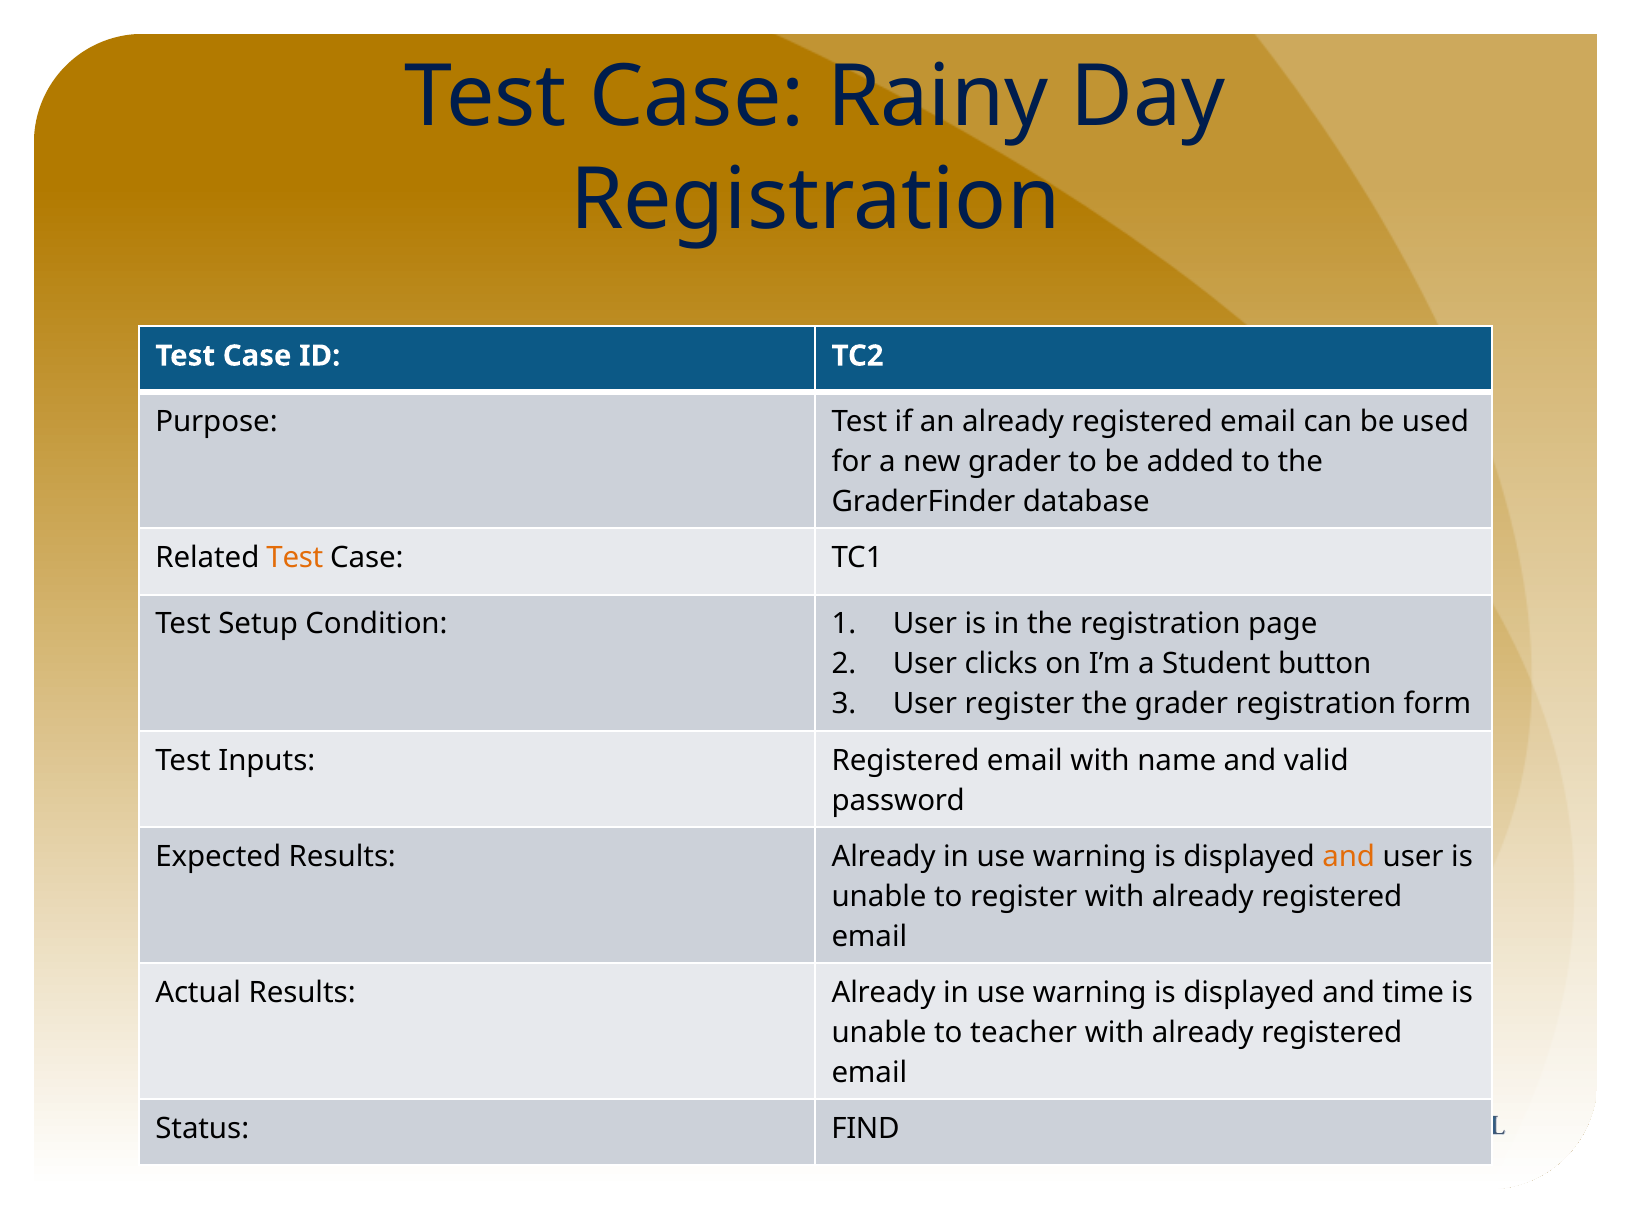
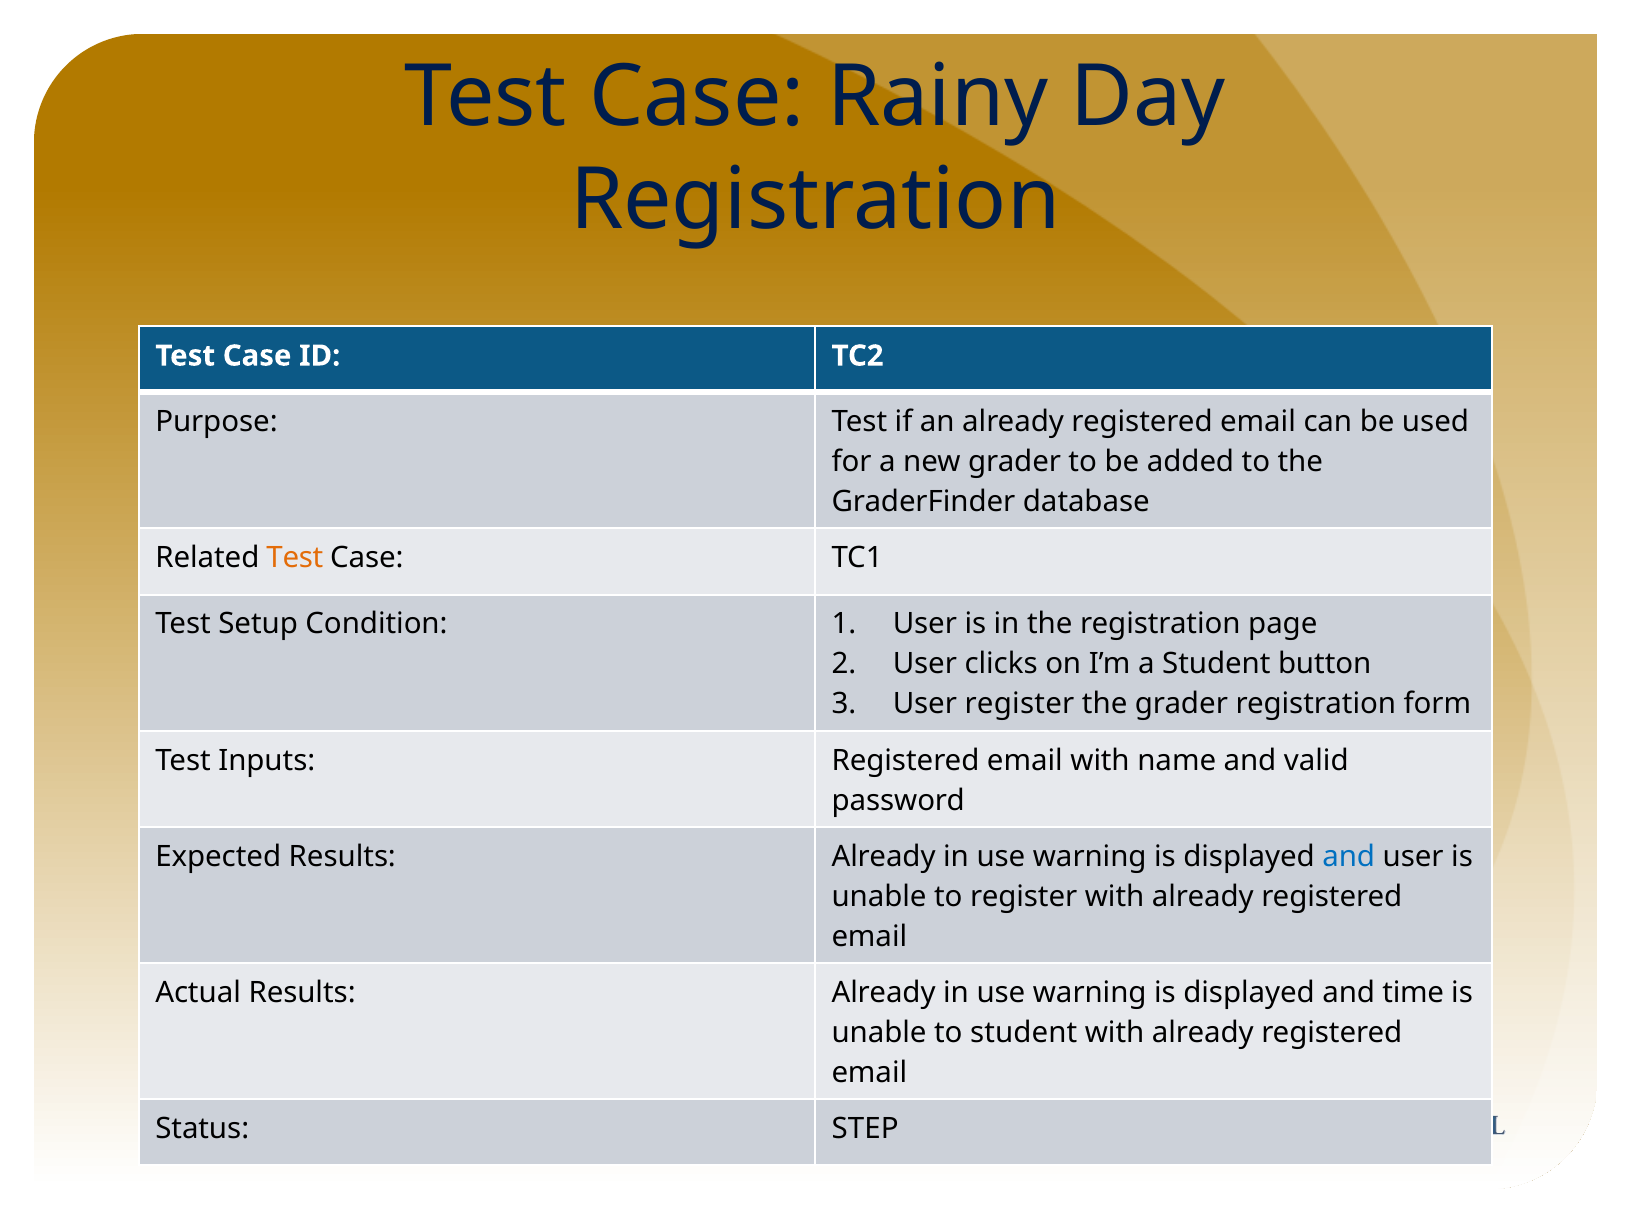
and at (1349, 857) colour: orange -> blue
to teacher: teacher -> student
FIND: FIND -> STEP
